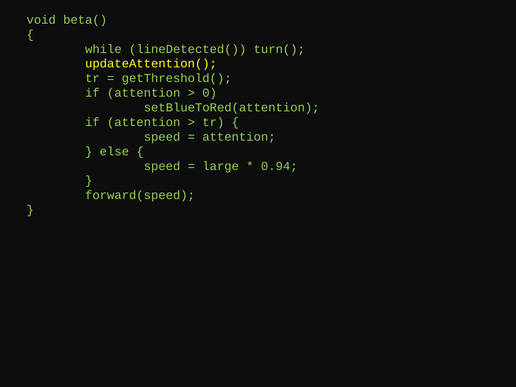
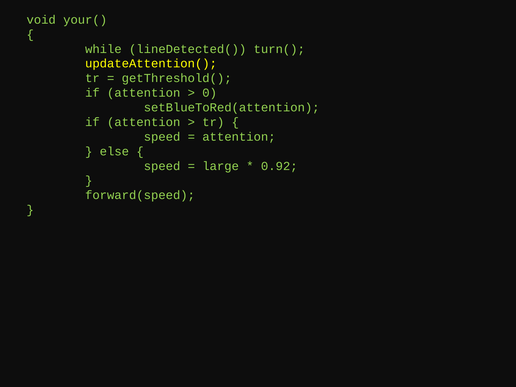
beta(: beta( -> your(
0.94: 0.94 -> 0.92
